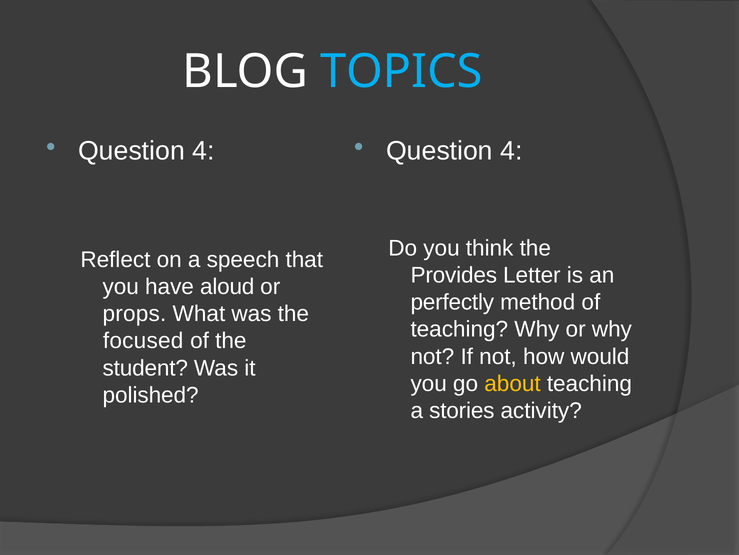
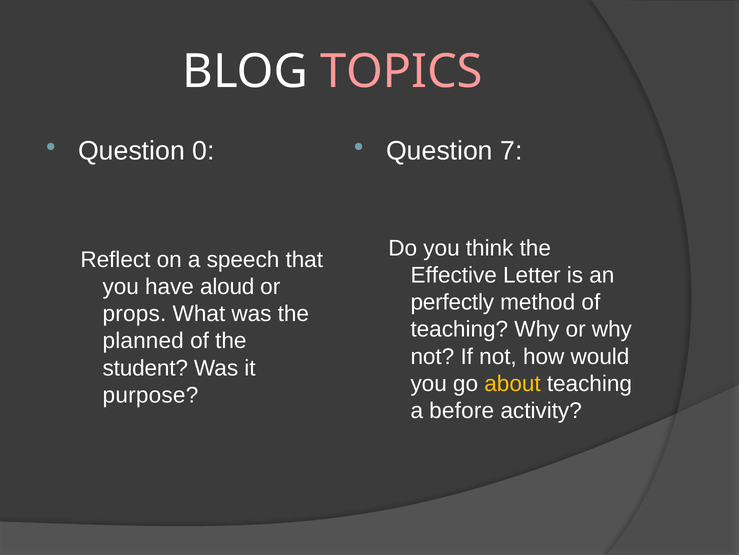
TOPICS colour: light blue -> pink
4 at (203, 151): 4 -> 0
4 at (511, 151): 4 -> 7
Provides: Provides -> Effective
focused: focused -> planned
polished: polished -> purpose
stories: stories -> before
